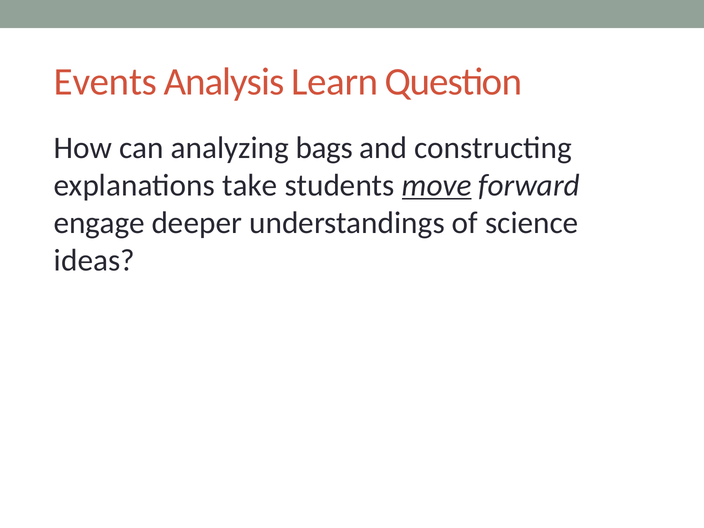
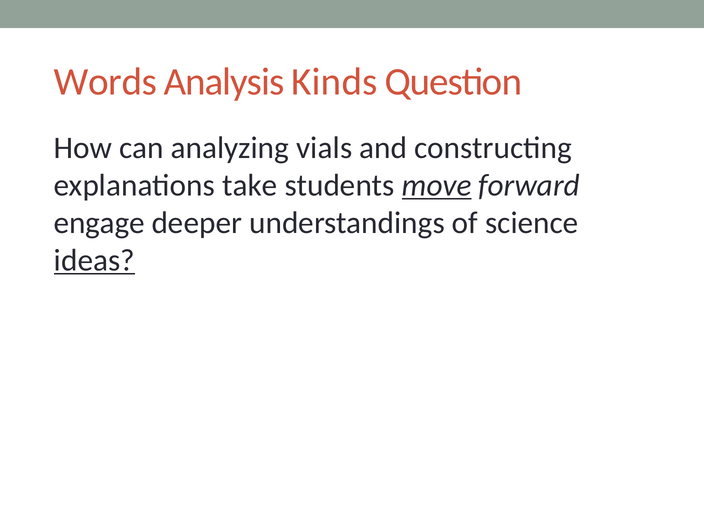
Events: Events -> Words
Learn: Learn -> Kinds
bags: bags -> vials
ideas underline: none -> present
